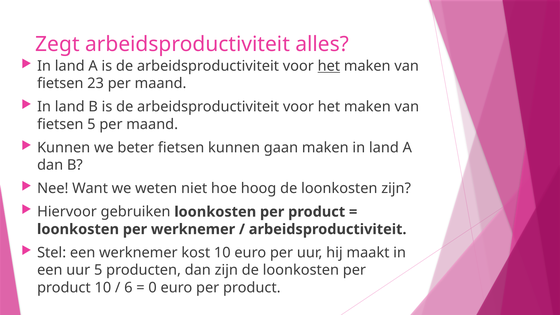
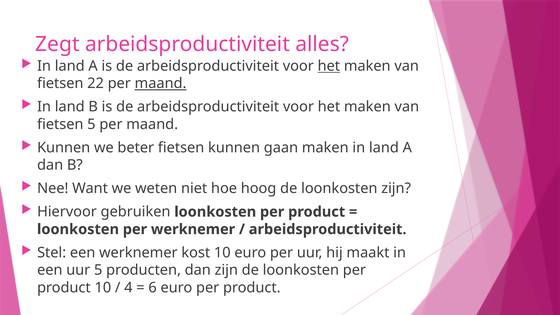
23: 23 -> 22
maand at (161, 84) underline: none -> present
6: 6 -> 4
0: 0 -> 6
